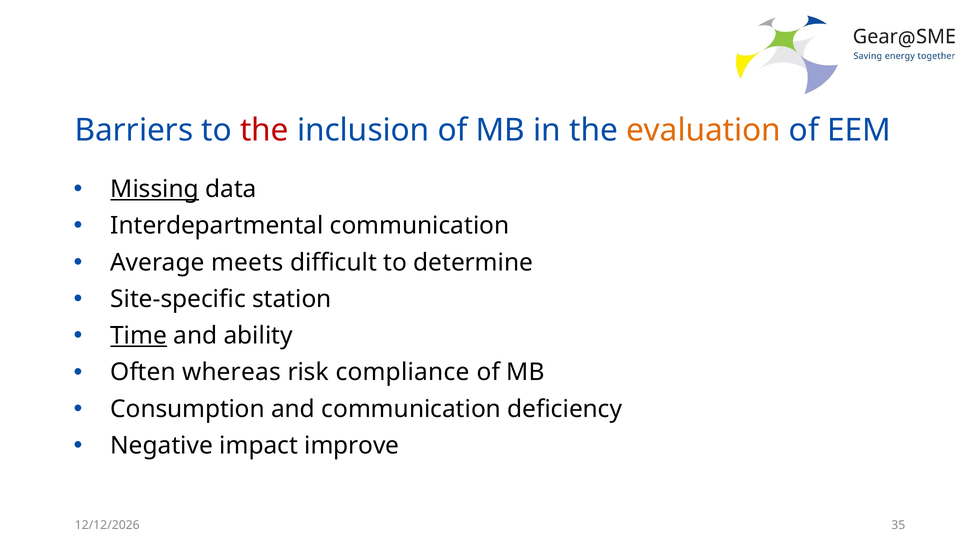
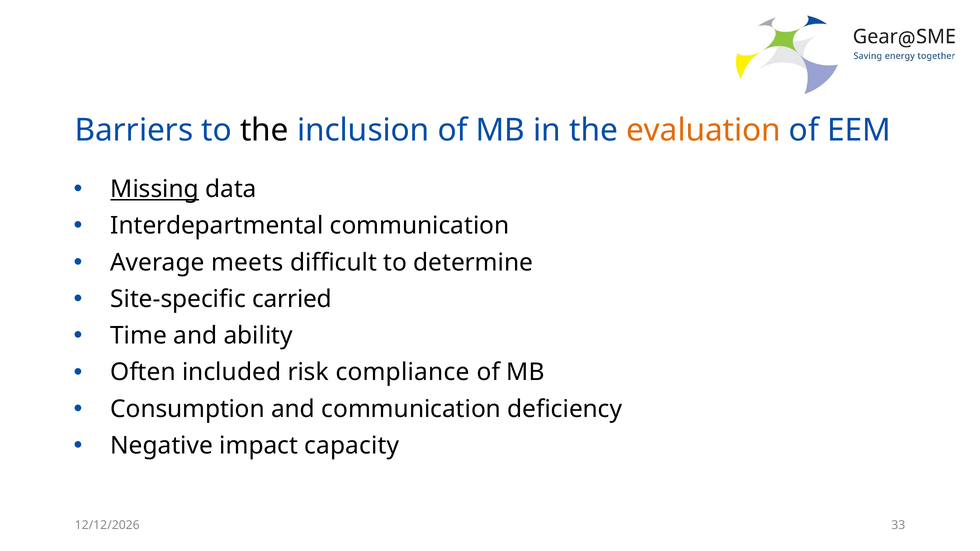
the at (264, 130) colour: red -> black
station: station -> carried
Time underline: present -> none
whereas: whereas -> included
improve: improve -> capacity
35: 35 -> 33
